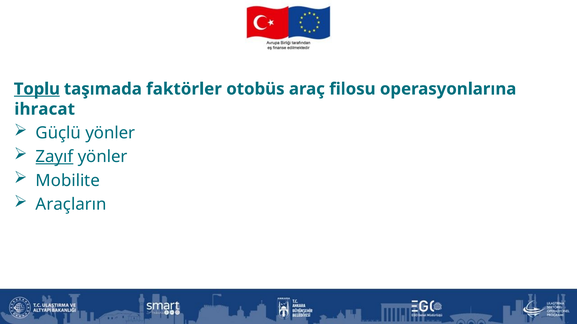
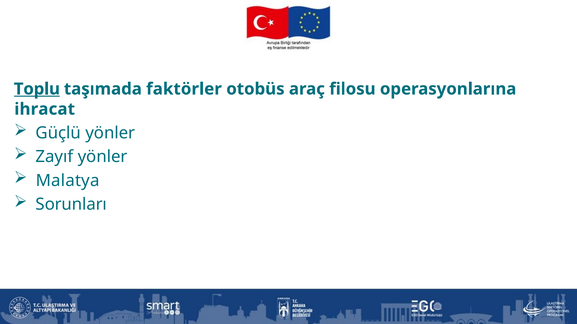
Zayıf underline: present -> none
Mobilite: Mobilite -> Malatya
Araçların: Araçların -> Sorunları
